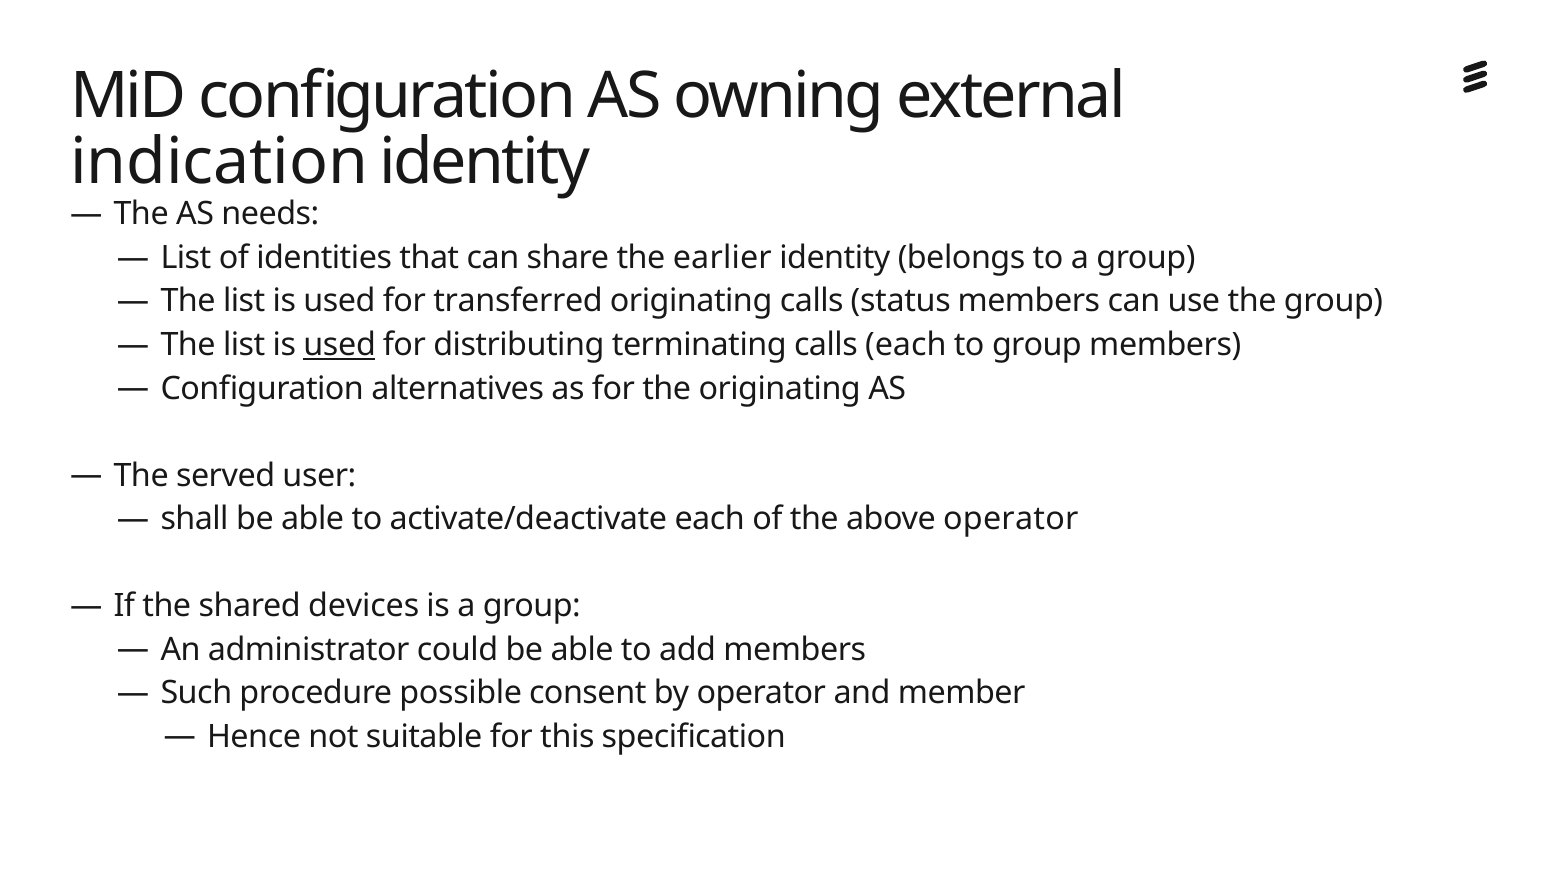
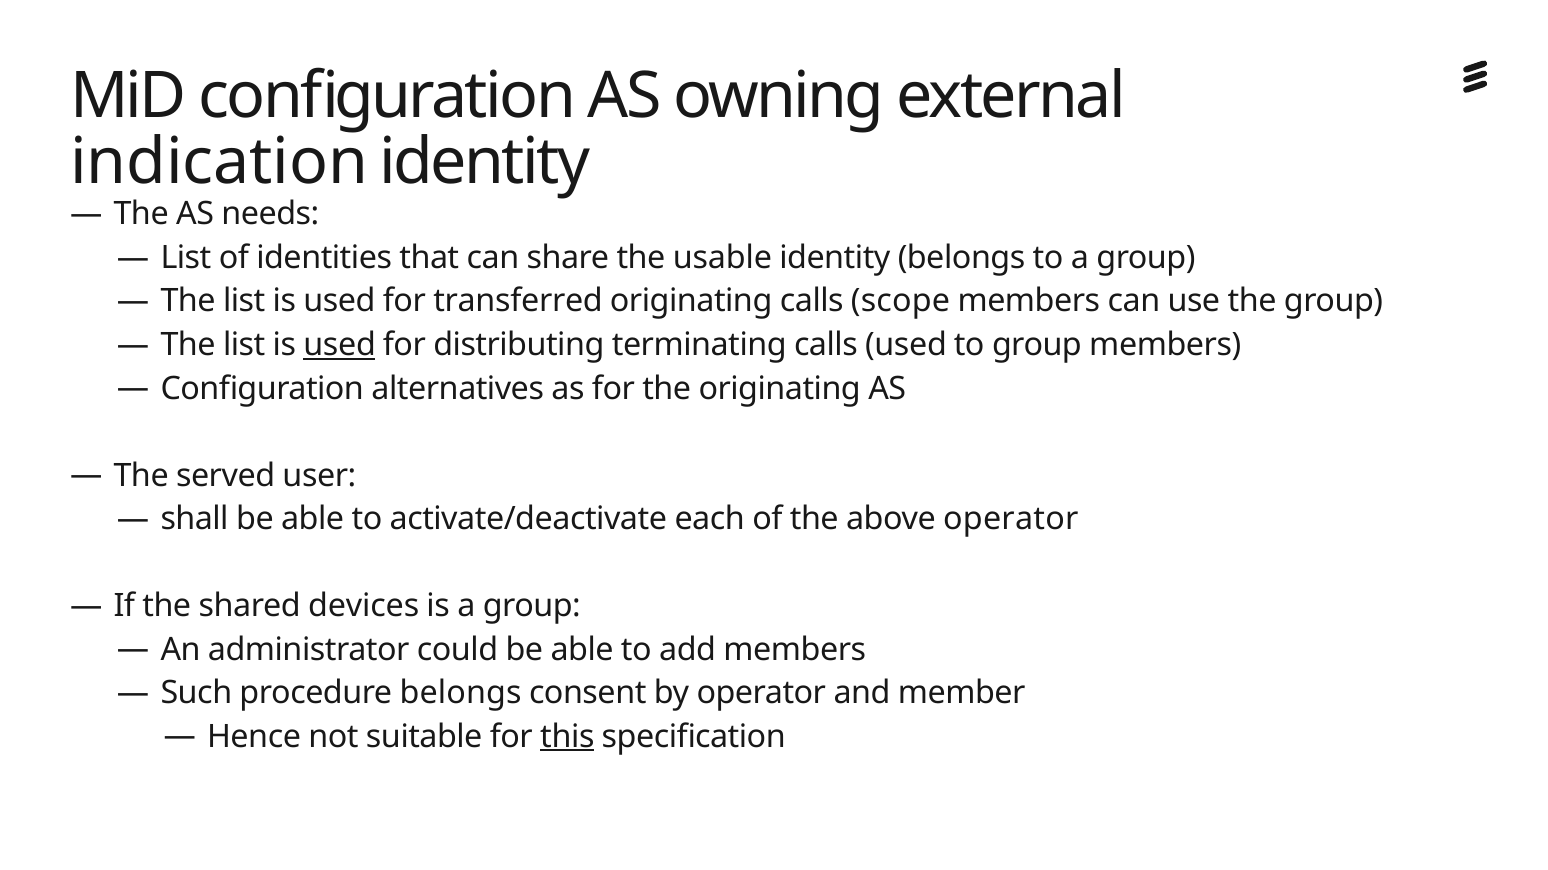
earlier: earlier -> usable
status: status -> scope
calls each: each -> used
procedure possible: possible -> belongs
this underline: none -> present
